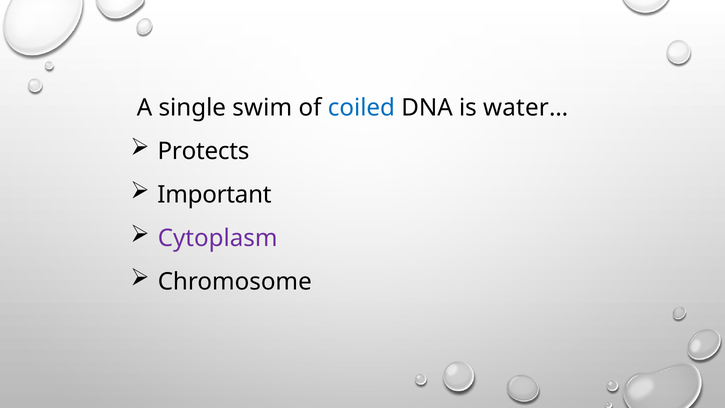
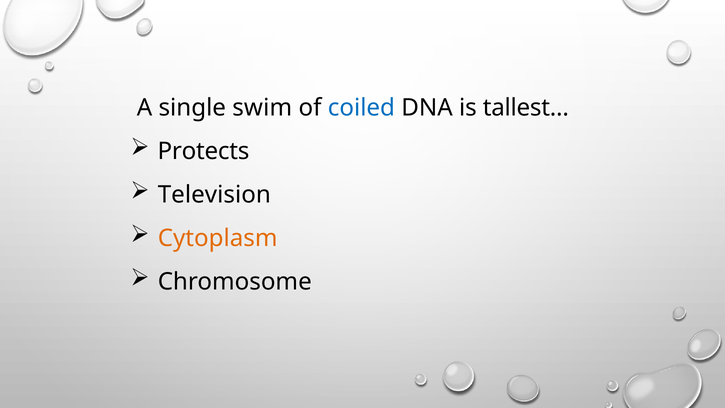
water…: water… -> tallest…
Important: Important -> Television
Cytoplasm colour: purple -> orange
